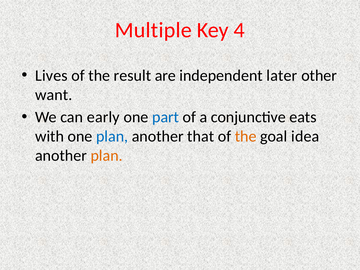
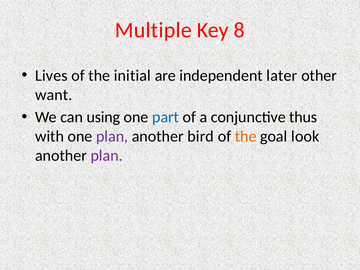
4: 4 -> 8
result: result -> initial
early: early -> using
eats: eats -> thus
plan at (112, 136) colour: blue -> purple
that: that -> bird
idea: idea -> look
plan at (107, 156) colour: orange -> purple
